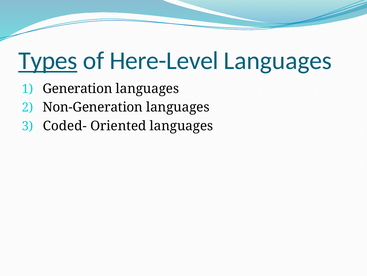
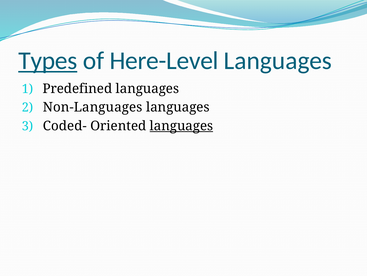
Generation: Generation -> Predefined
Non-Generation: Non-Generation -> Non-Languages
languages at (181, 126) underline: none -> present
